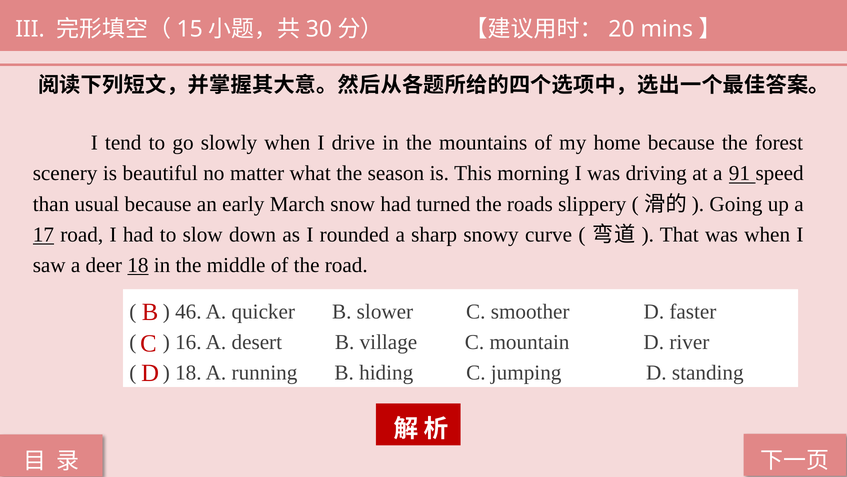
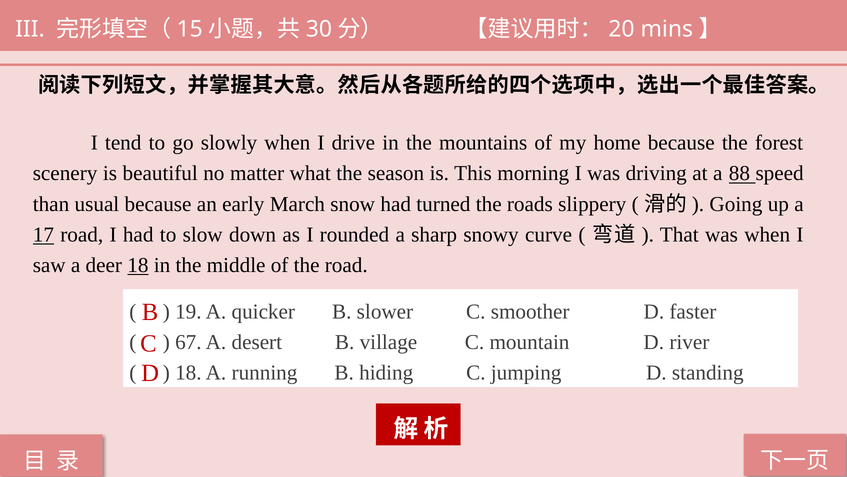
91: 91 -> 88
46: 46 -> 19
16: 16 -> 67
